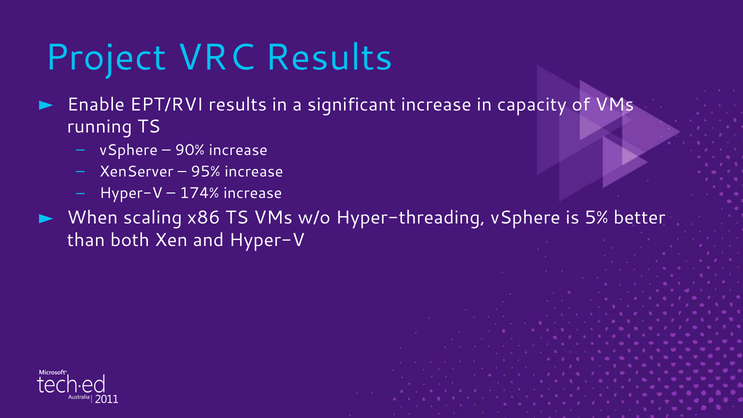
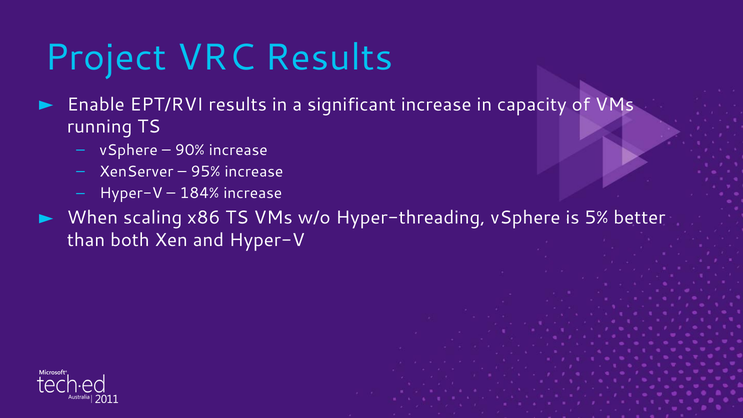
174%: 174% -> 184%
